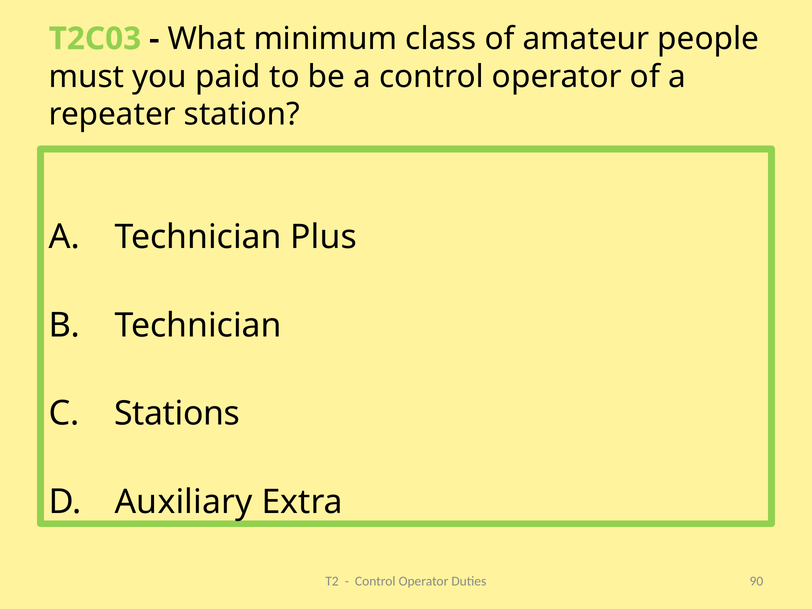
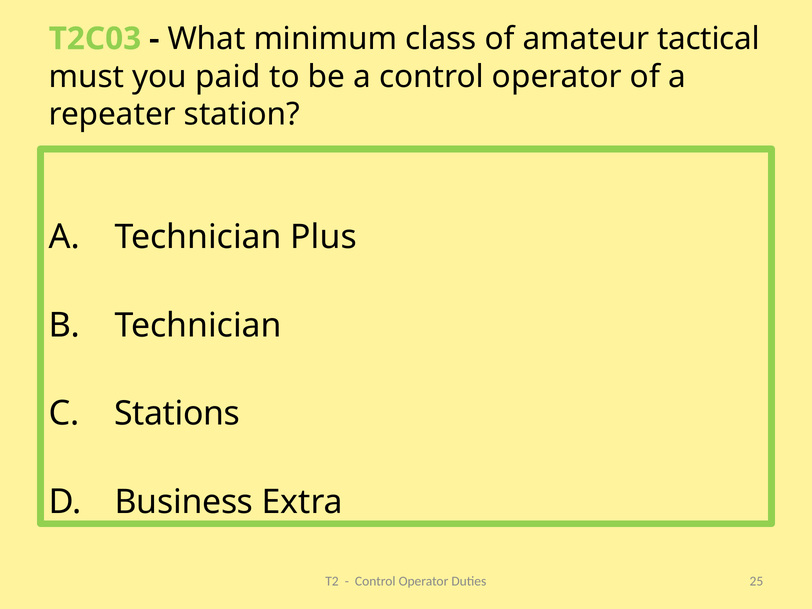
people: people -> tactical
Auxiliary: Auxiliary -> Business
90: 90 -> 25
